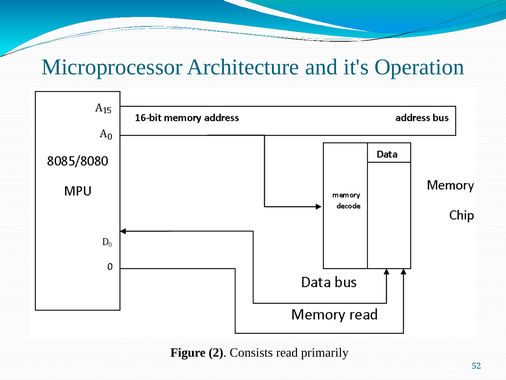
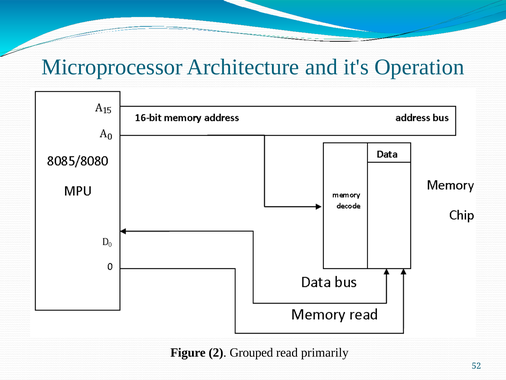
Consists: Consists -> Grouped
